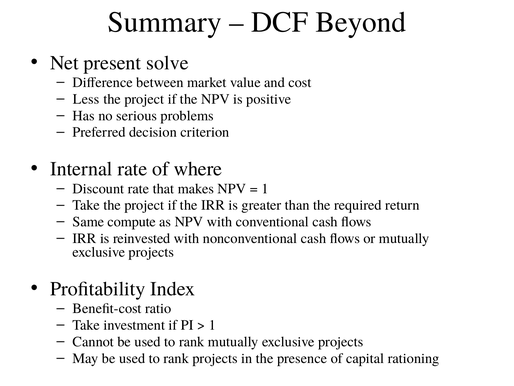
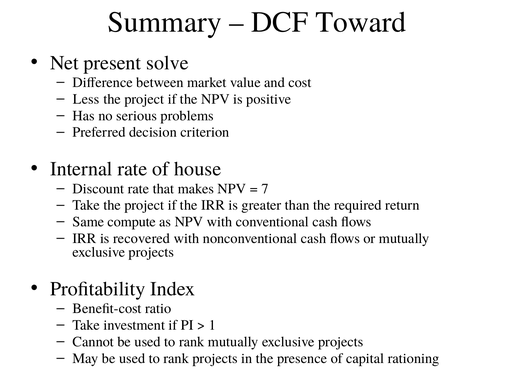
Beyond: Beyond -> Toward
where: where -> house
1 at (265, 188): 1 -> 7
reinvested: reinvested -> recovered
